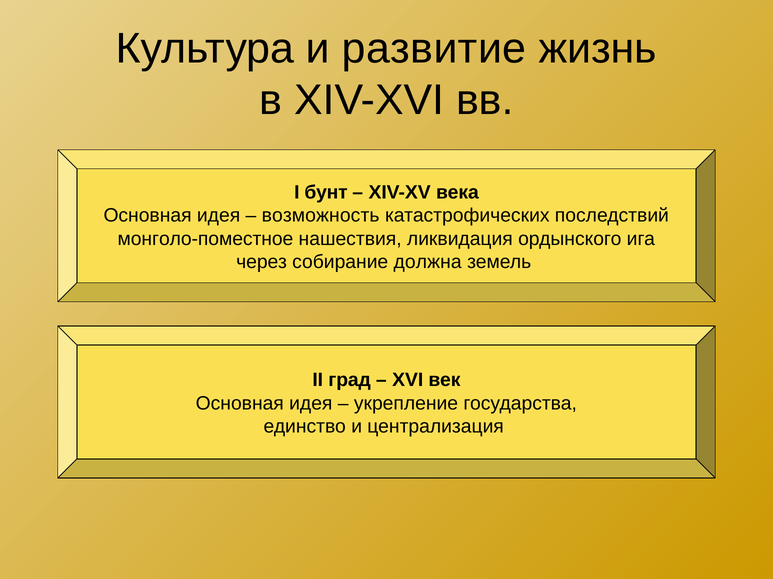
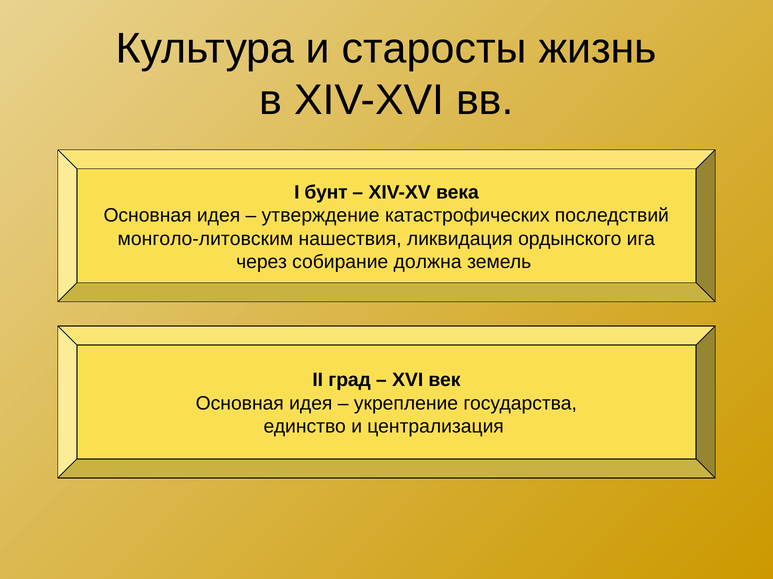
развитие: развитие -> старосты
возможность: возможность -> утверждение
монголо-поместное: монголо-поместное -> монголо-литовским
